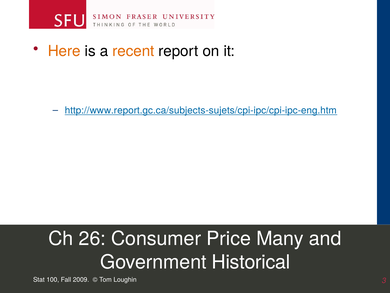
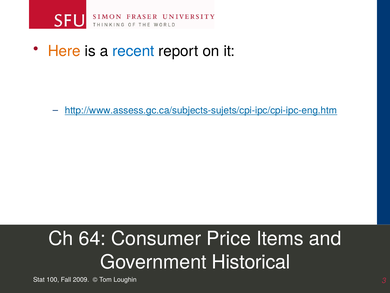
recent colour: orange -> blue
http://www.report.gc.ca/subjects-sujets/cpi-ipc/cpi-ipc-eng.htm: http://www.report.gc.ca/subjects-sujets/cpi-ipc/cpi-ipc-eng.htm -> http://www.assess.gc.ca/subjects-sujets/cpi-ipc/cpi-ipc-eng.htm
26: 26 -> 64
Many: Many -> Items
